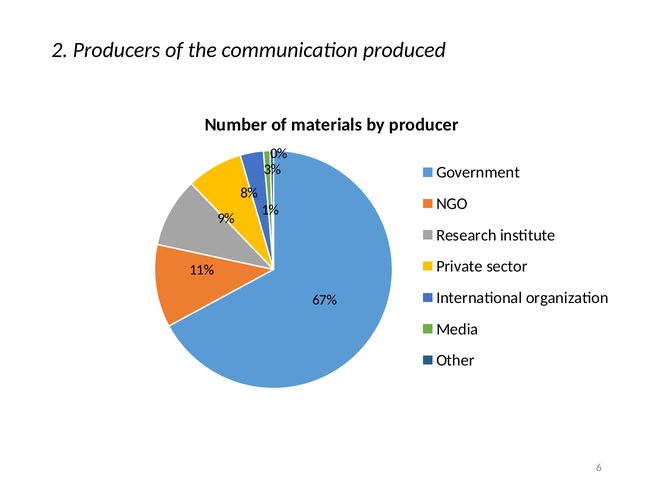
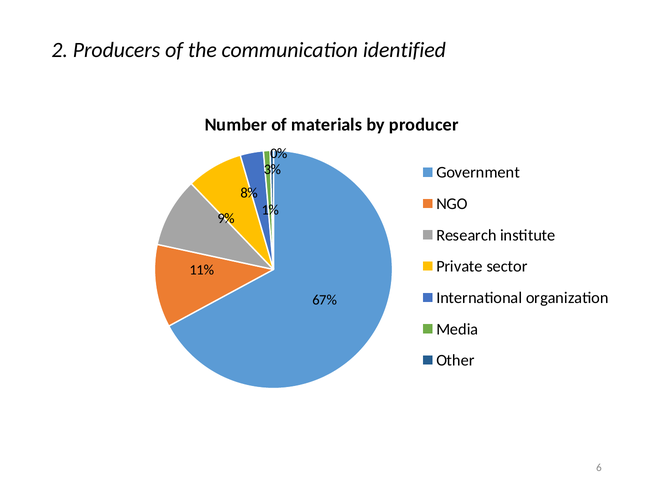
produced: produced -> identified
